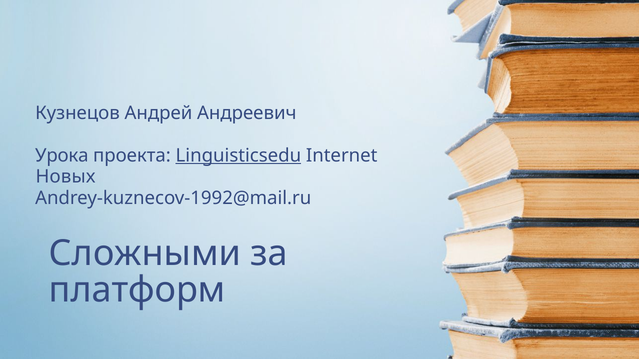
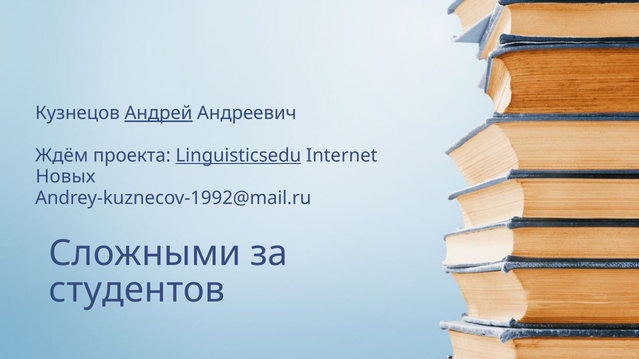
Андрей underline: none -> present
Урока: Урока -> Ждём
платформ: платформ -> студентов
